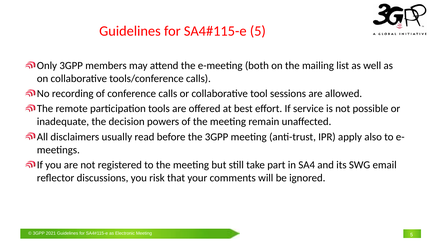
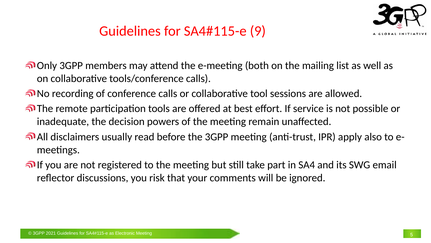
5 at (258, 31): 5 -> 9
